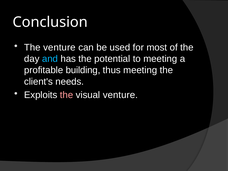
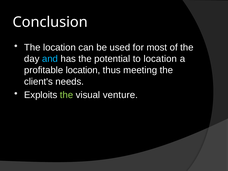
The venture: venture -> location
to meeting: meeting -> location
profitable building: building -> location
the at (67, 95) colour: pink -> light green
